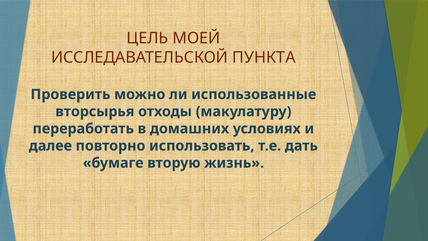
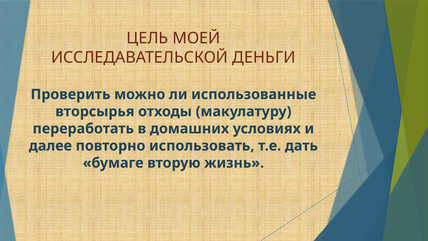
ПУНКТА: ПУНКТА -> ДЕНЬГИ
